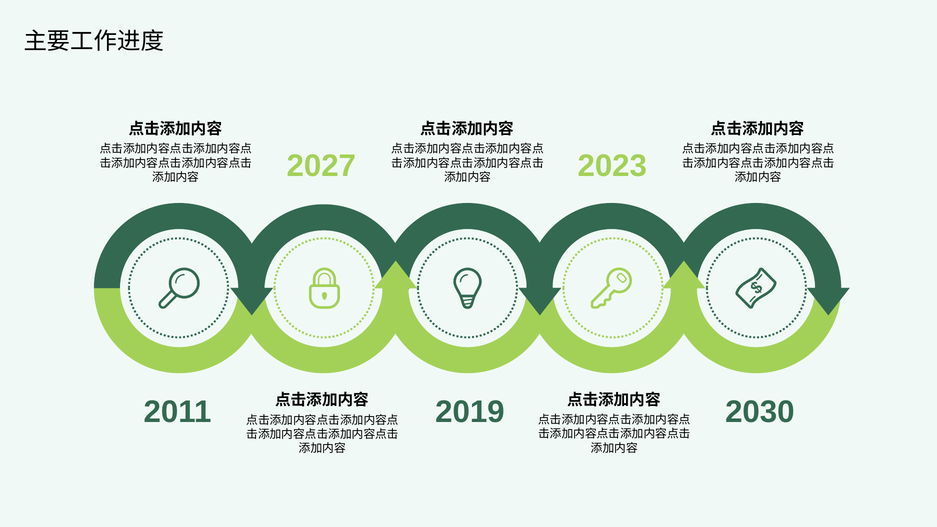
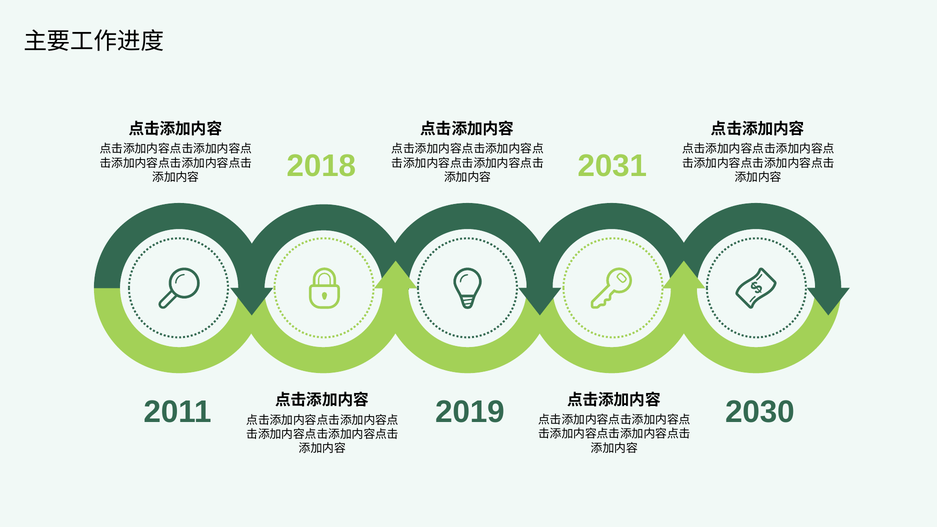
2027: 2027 -> 2018
2023: 2023 -> 2031
